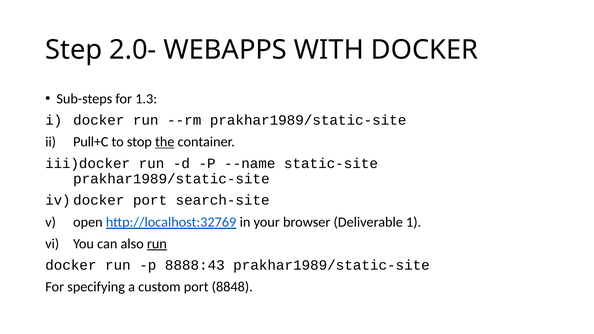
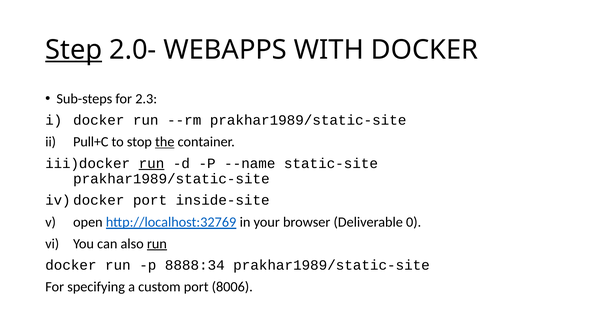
Step underline: none -> present
1.3: 1.3 -> 2.3
run at (151, 163) underline: none -> present
search-site: search-site -> inside-site
1: 1 -> 0
8888:43: 8888:43 -> 8888:34
8848: 8848 -> 8006
